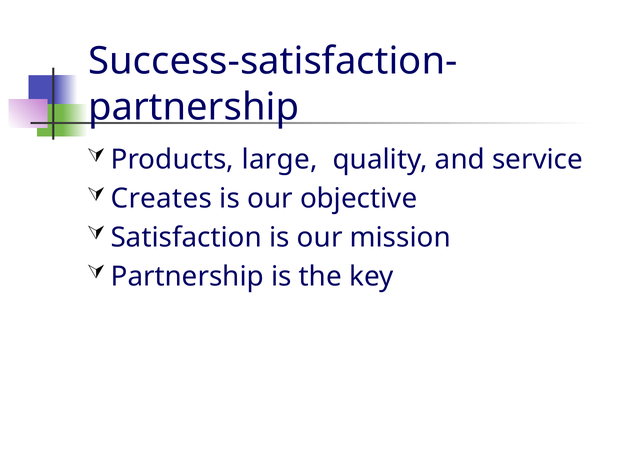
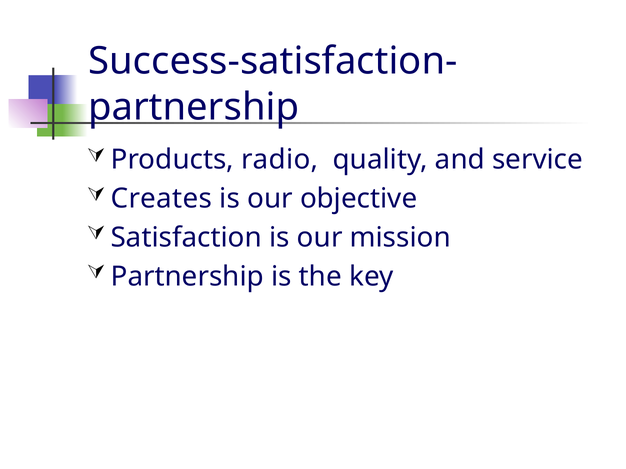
large: large -> radio
